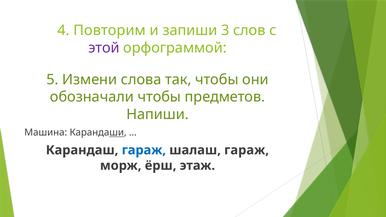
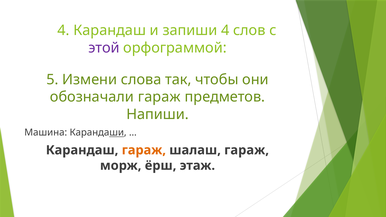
4 Повторим: Повторим -> Карандаш
запиши 3: 3 -> 4
обозначали чтобы: чтобы -> гараж
гараж at (144, 150) colour: blue -> orange
